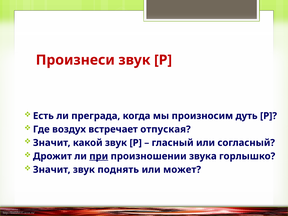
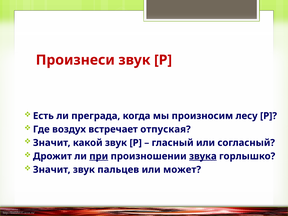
дуть: дуть -> лесу
звука underline: none -> present
поднять: поднять -> пальцев
